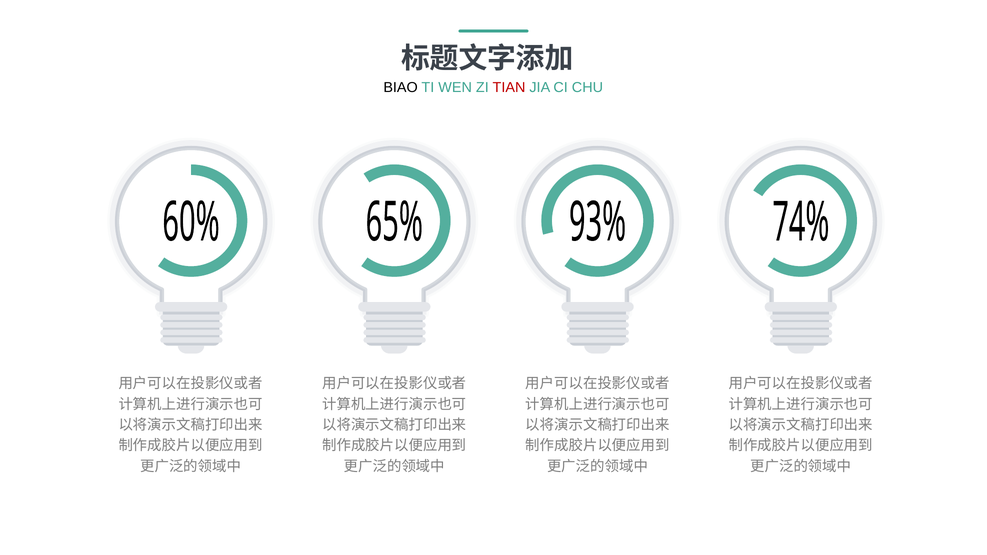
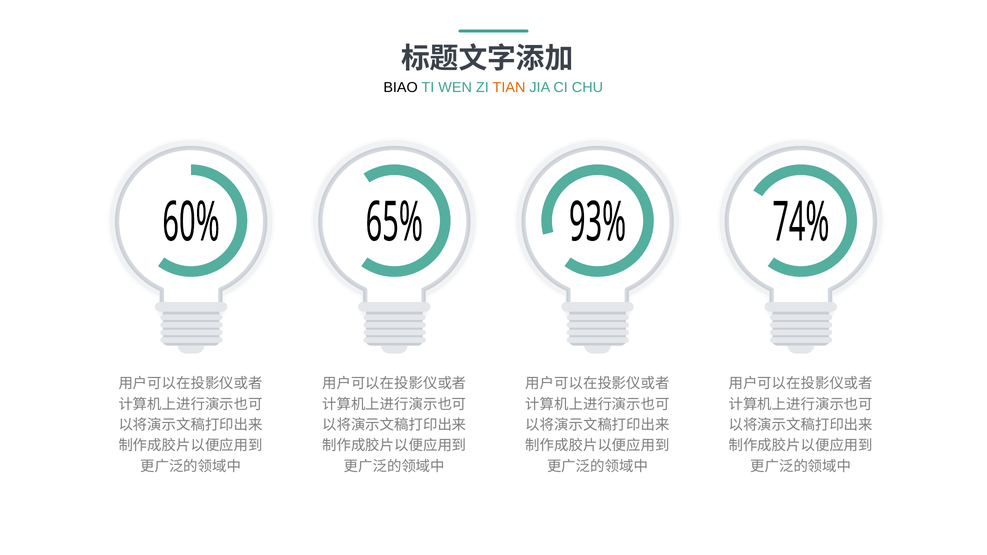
TIAN colour: red -> orange
